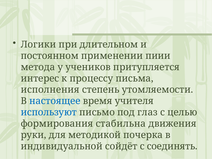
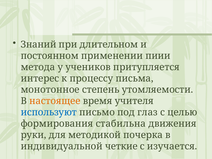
Логики: Логики -> Знаний
исполнения: исполнения -> монотонное
настоящее colour: blue -> orange
сойдёт: сойдёт -> четкие
соединять: соединять -> изучается
